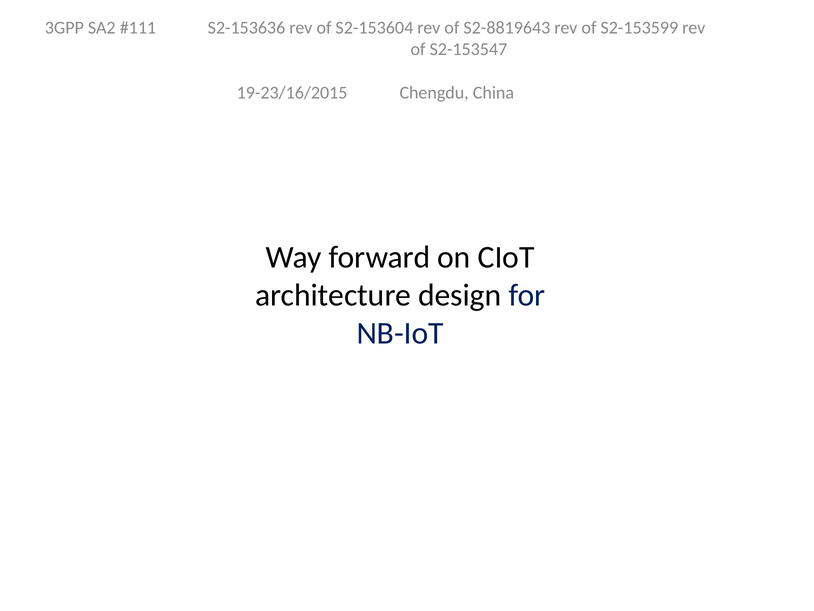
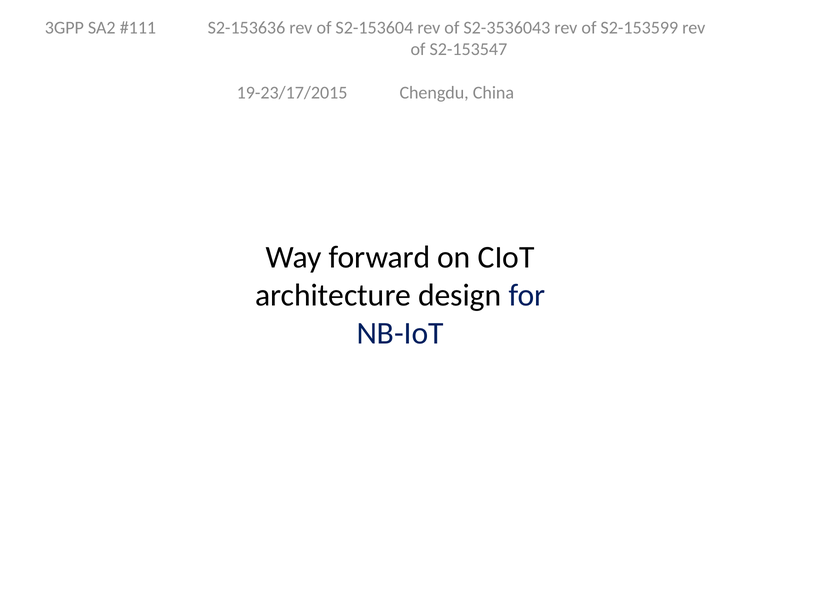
S2-8819643: S2-8819643 -> S2-3536043
19-23/16/2015: 19-23/16/2015 -> 19-23/17/2015
